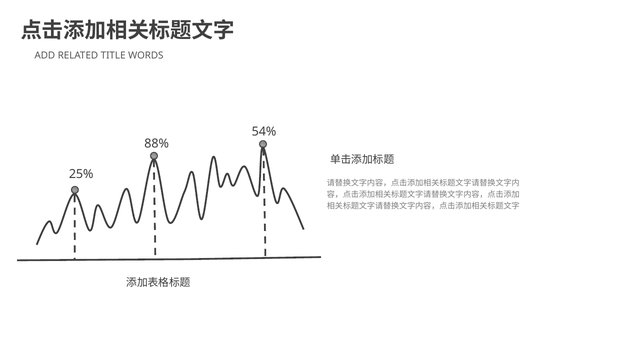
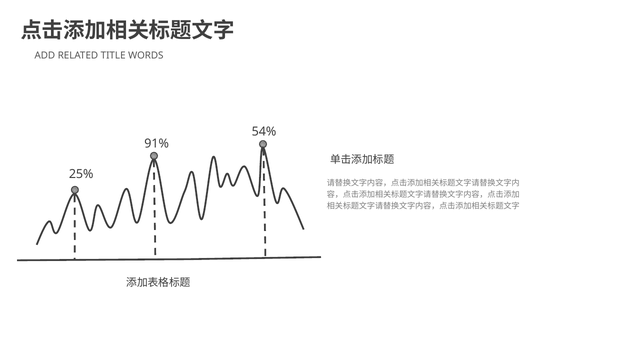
88%: 88% -> 91%
